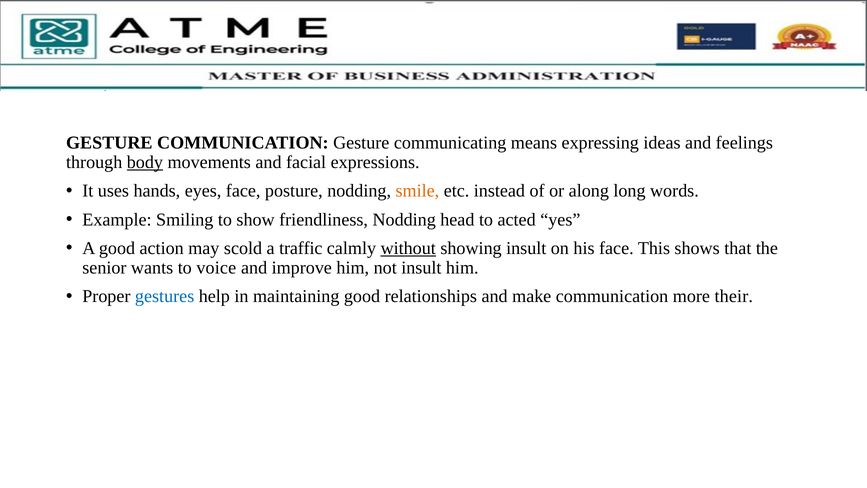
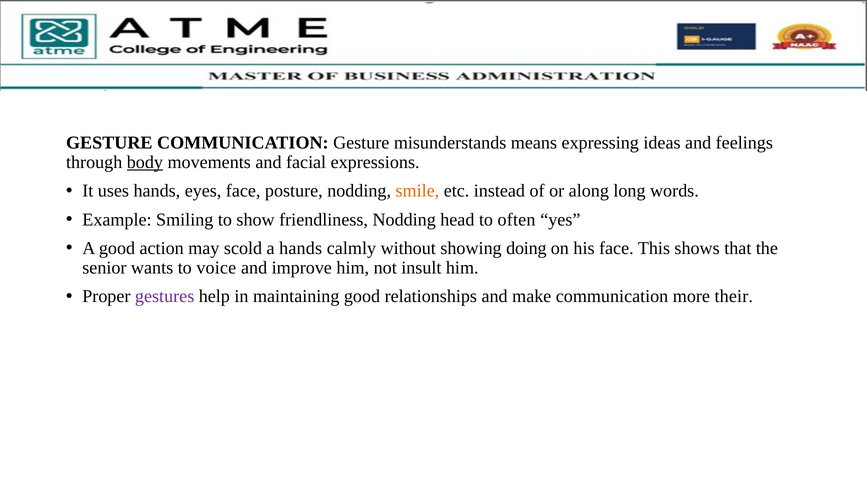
communicating: communicating -> misunderstands
acted: acted -> often
a traffic: traffic -> hands
without underline: present -> none
showing insult: insult -> doing
gestures colour: blue -> purple
